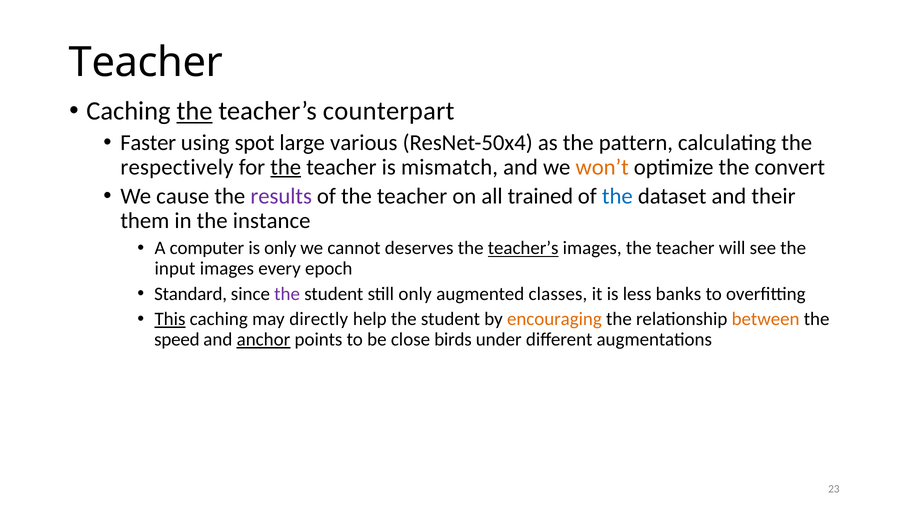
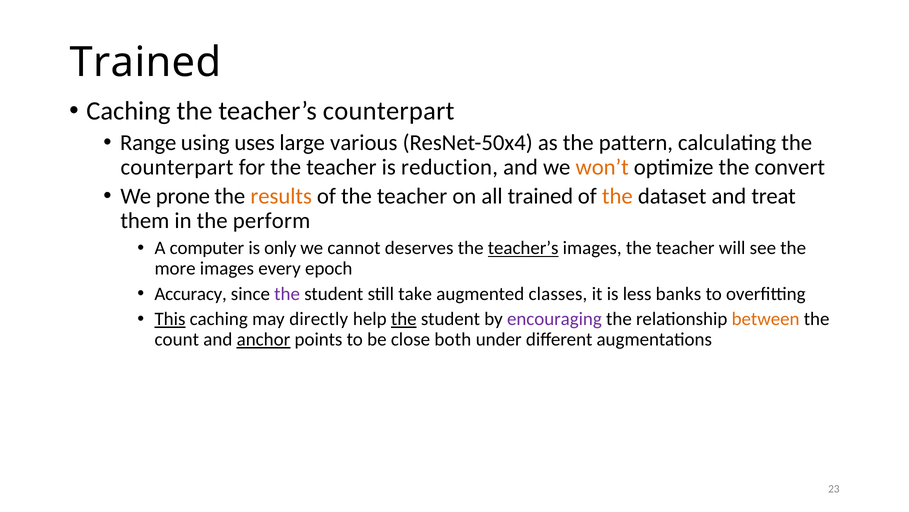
Teacher at (146, 62): Teacher -> Trained
the at (195, 111) underline: present -> none
Faster: Faster -> Range
spot: spot -> uses
respectively at (177, 167): respectively -> counterpart
the at (286, 167) underline: present -> none
mismatch: mismatch -> reduction
cause: cause -> prone
results colour: purple -> orange
the at (617, 196) colour: blue -> orange
their: their -> treat
instance: instance -> perform
input: input -> more
Standard: Standard -> Accuracy
still only: only -> take
the at (404, 319) underline: none -> present
encouraging colour: orange -> purple
speed: speed -> count
birds: birds -> both
